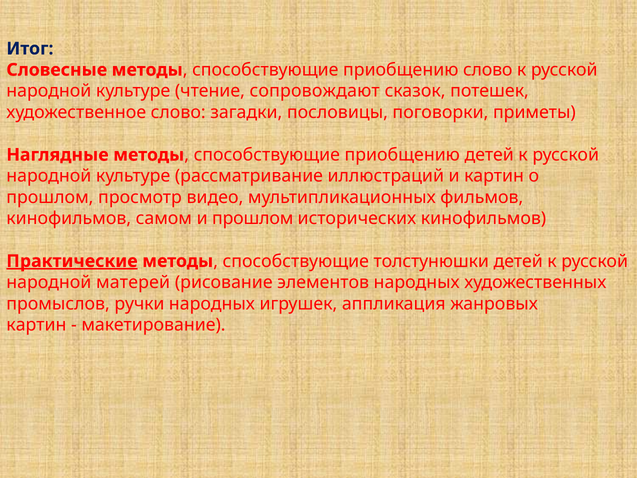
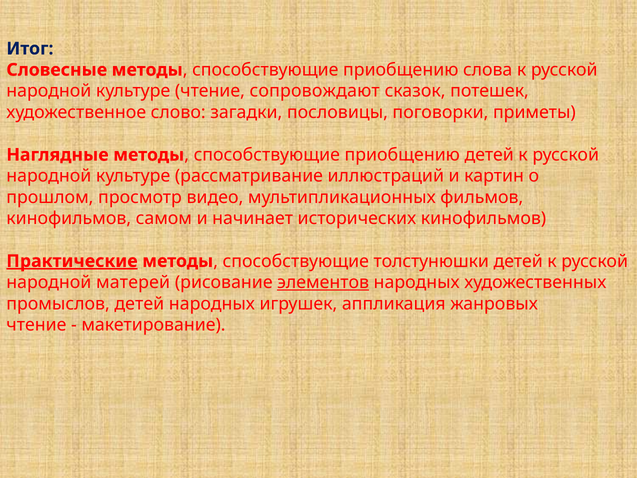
приобщению слово: слово -> слова
и прошлом: прошлом -> начинает
элементов underline: none -> present
промыслов ручки: ручки -> детей
картин at (36, 325): картин -> чтение
